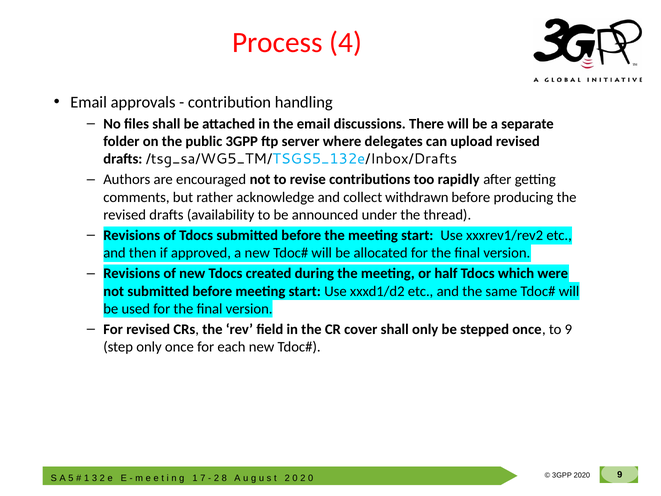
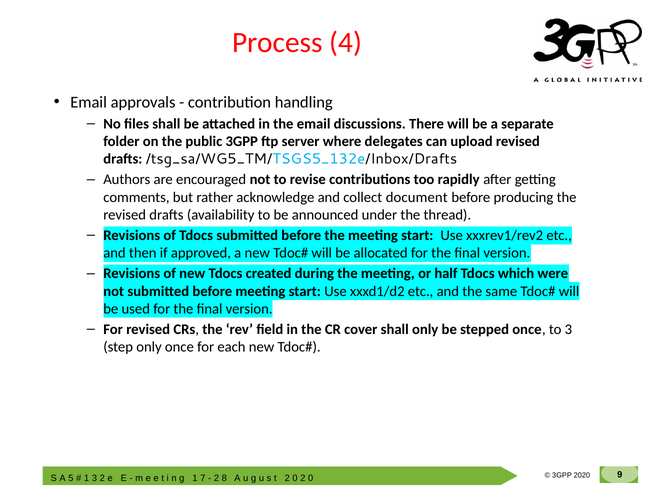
withdrawn: withdrawn -> document
to 9: 9 -> 3
